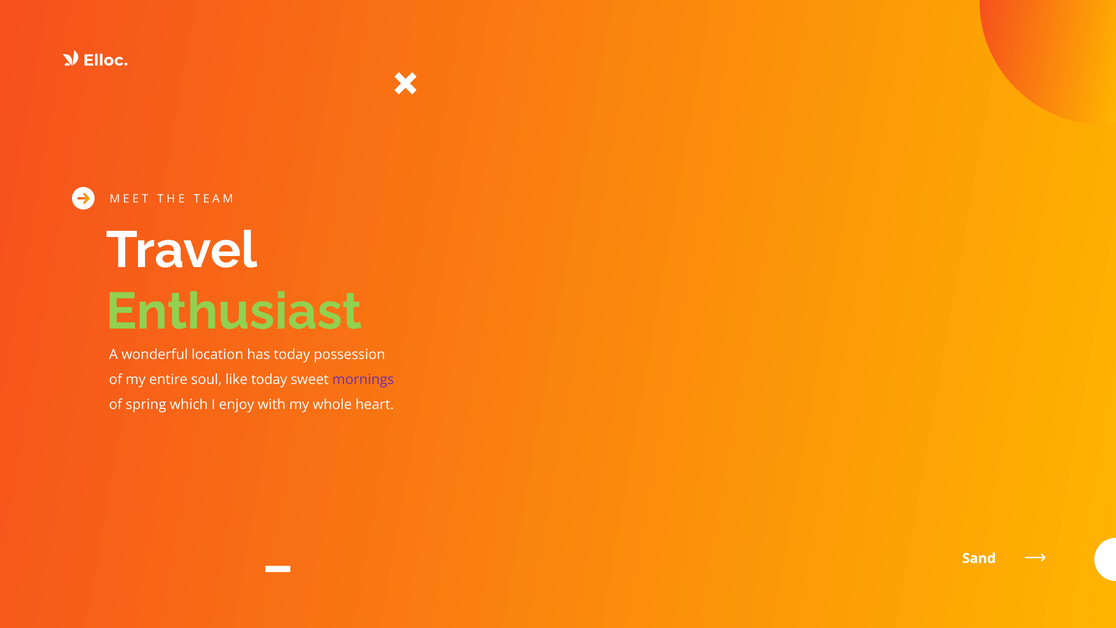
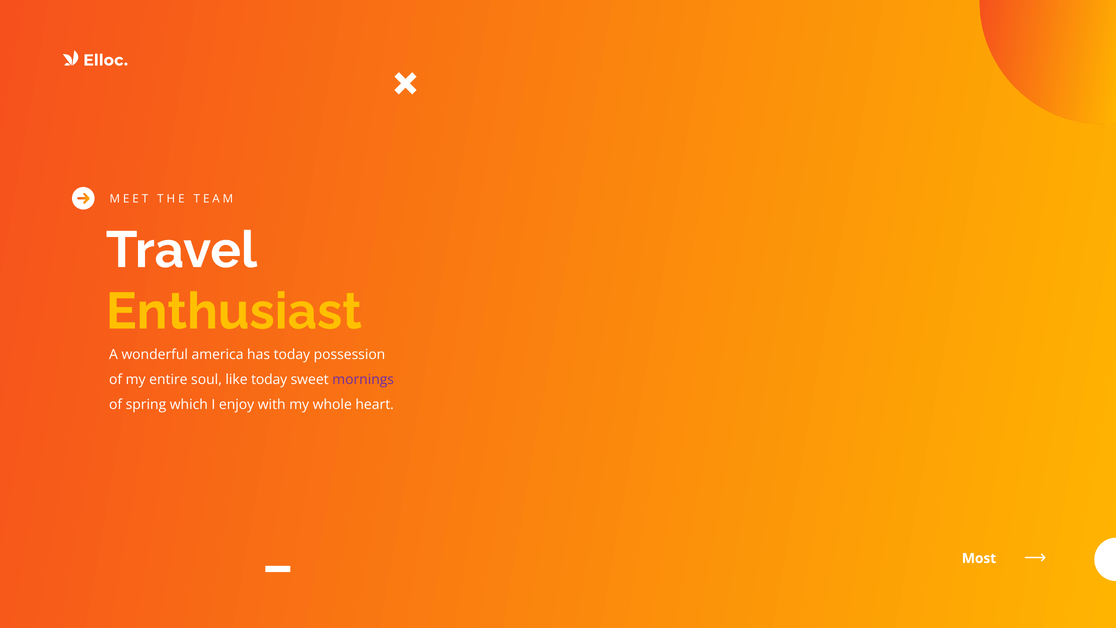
Enthusiast colour: light green -> yellow
location: location -> america
Sand: Sand -> Most
